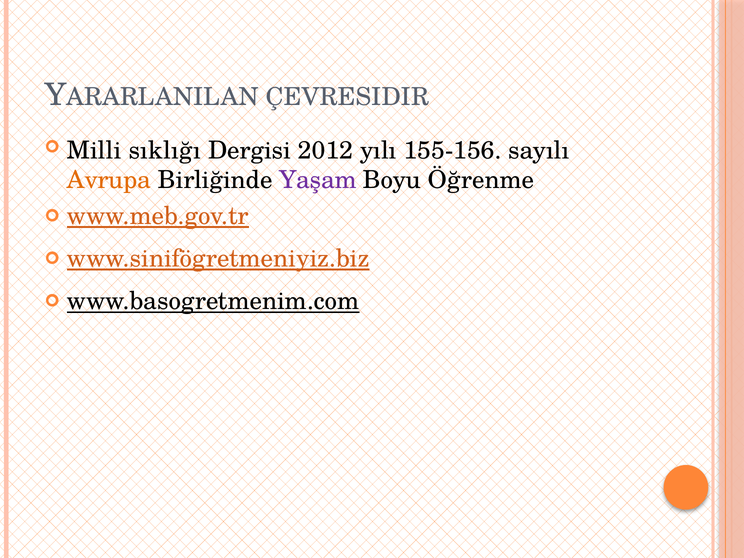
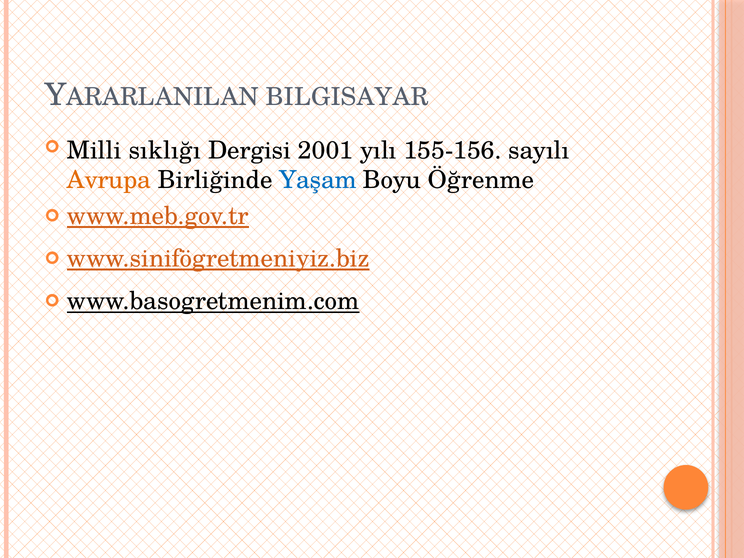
ÇEVRESIDIR: ÇEVRESIDIR -> BILGISAYAR
2012: 2012 -> 2001
Yaşam colour: purple -> blue
